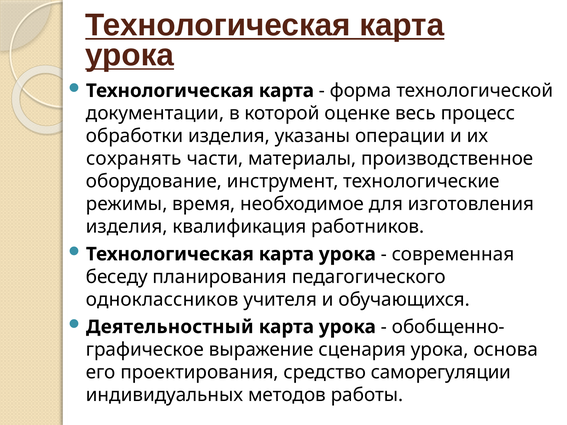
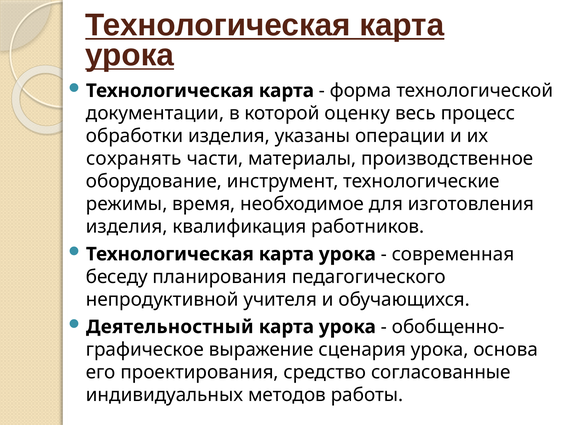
оценке: оценке -> оценку
одноклассников: одноклассников -> непродуктивной
саморегуляции: саморегуляции -> согласованные
